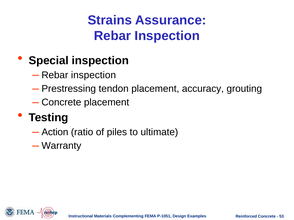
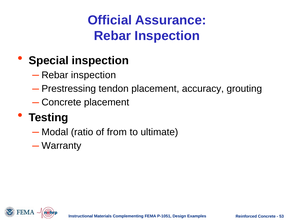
Strains: Strains -> Official
Action: Action -> Modal
piles: piles -> from
